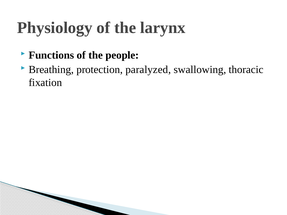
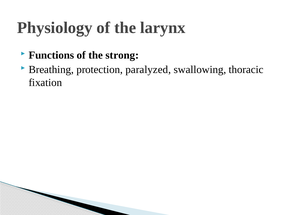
people: people -> strong
